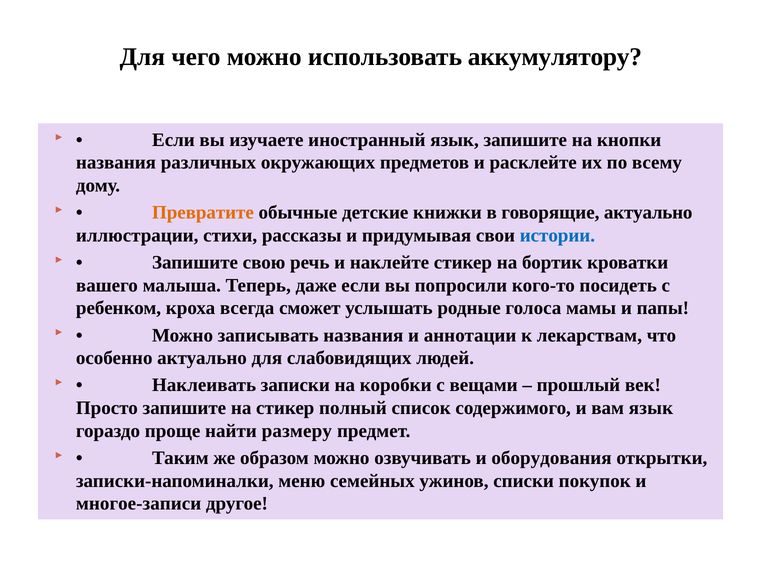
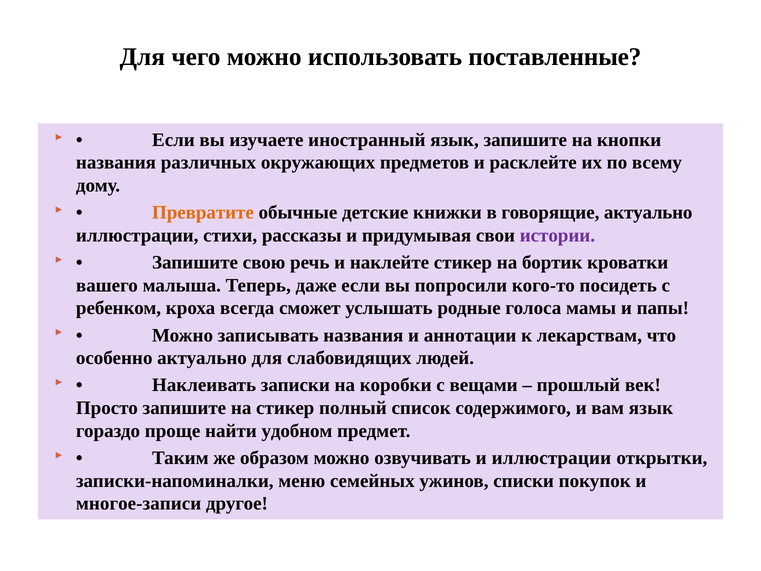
аккумулятору: аккумулятору -> поставленные
истории colour: blue -> purple
размеру: размеру -> удобном
и оборудования: оборудования -> иллюстрации
